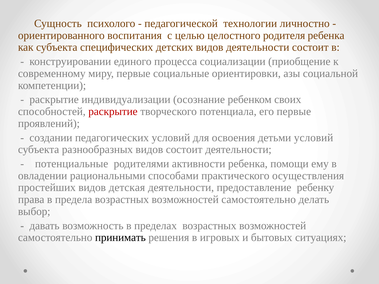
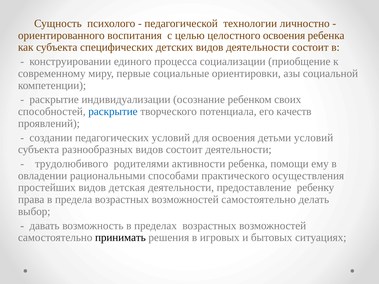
целостного родителя: родителя -> освоения
раскрытие at (113, 112) colour: red -> blue
его первые: первые -> качеств
потенциальные: потенциальные -> трудолюбивого
